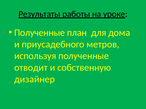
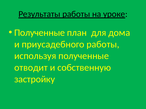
приусадебного метров: метров -> работы
дизайнер: дизайнер -> застройку
